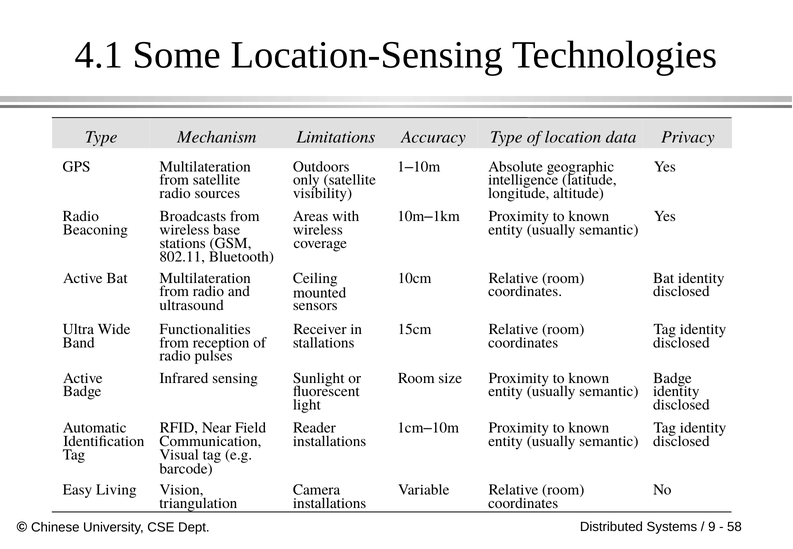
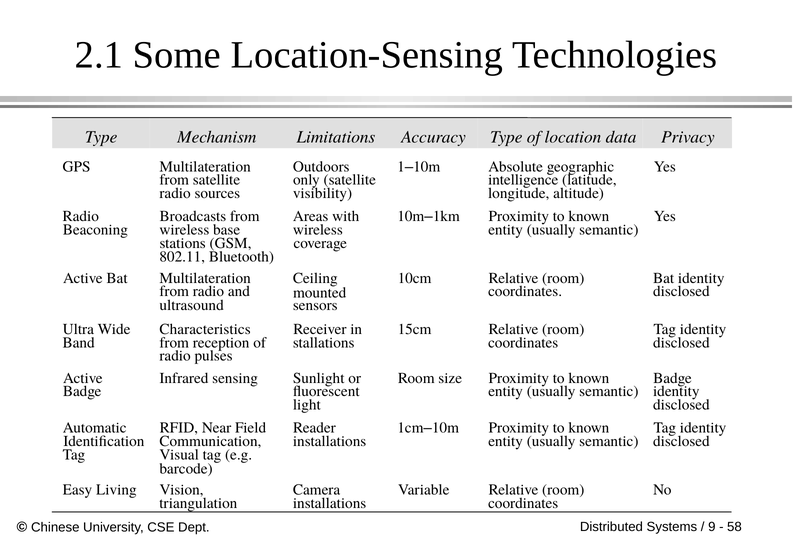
4.1: 4.1 -> 2.1
Functionalities: Functionalities -> Characteristics
